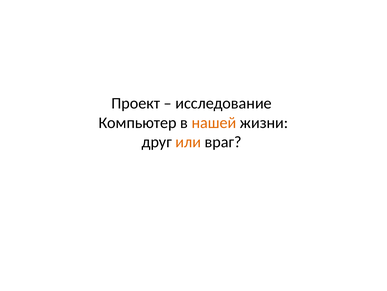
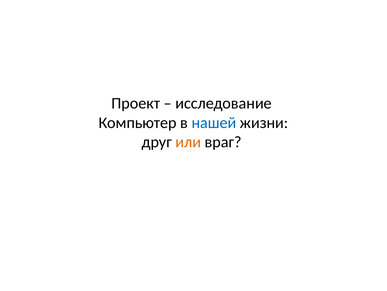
нашей colour: orange -> blue
